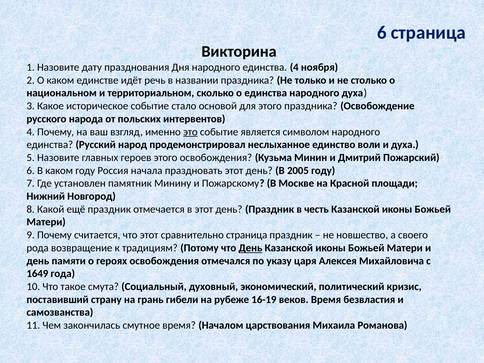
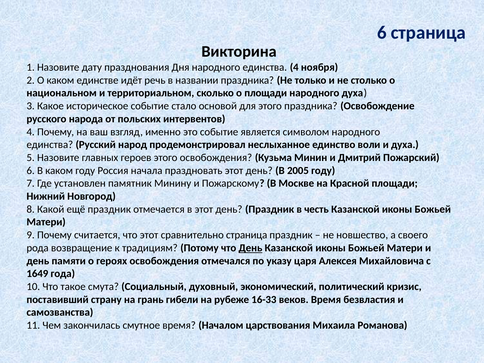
о единства: единства -> площади
это underline: present -> none
16-19: 16-19 -> 16-33
